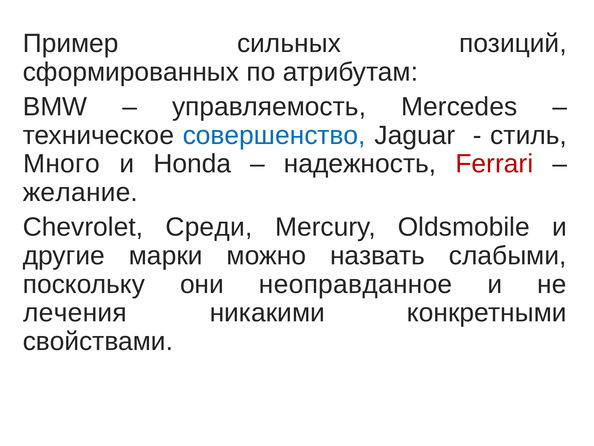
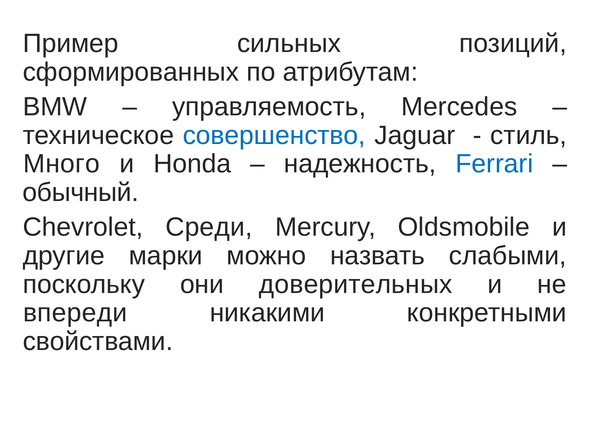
Ferrari colour: red -> blue
желание: желание -> обычный
неоправданное: неоправданное -> доверительных
лечения: лечения -> впереди
